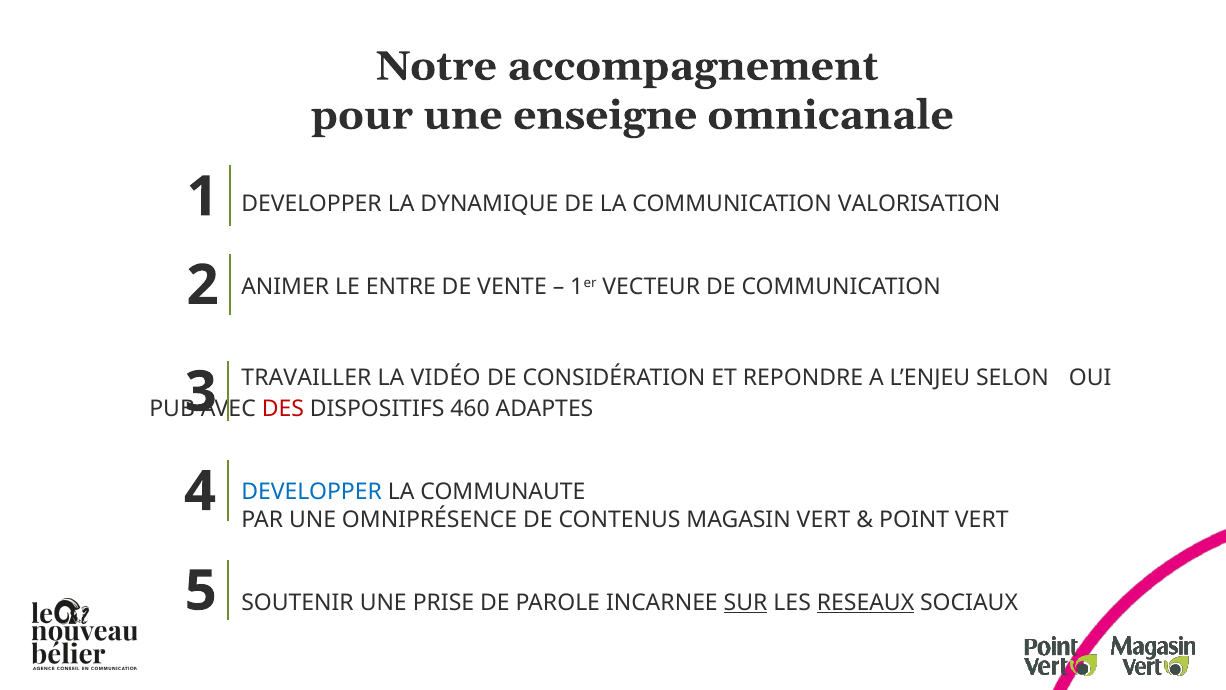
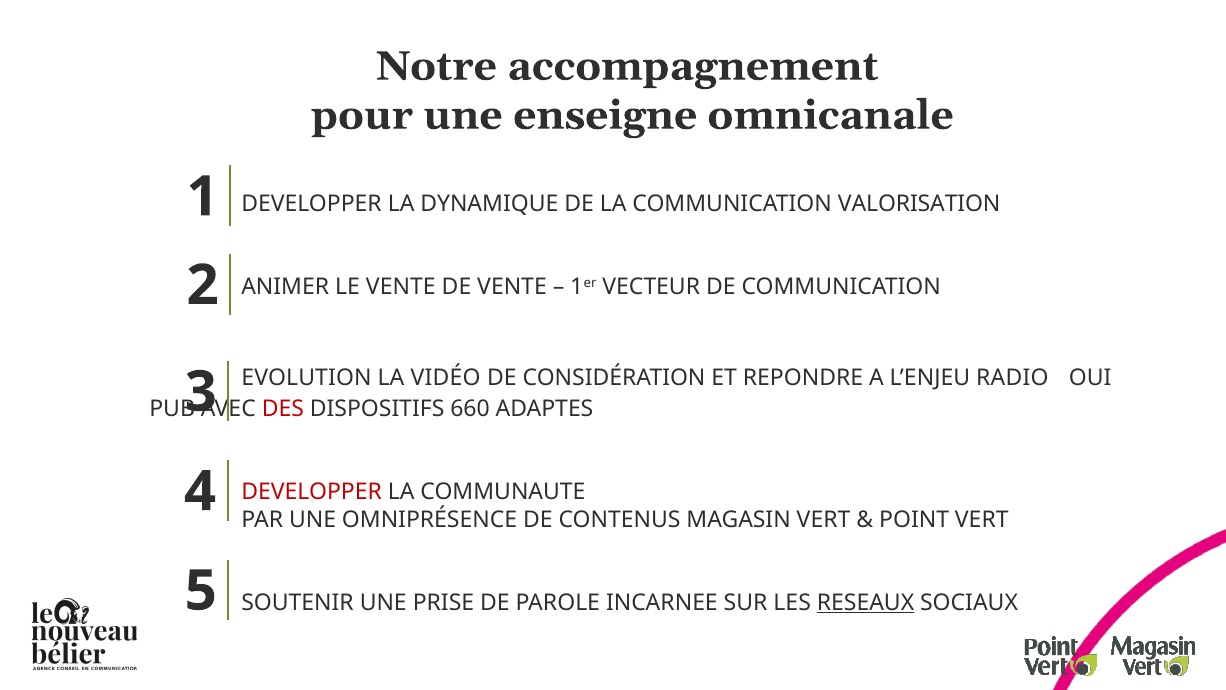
LE ENTRE: ENTRE -> VENTE
TRAVAILLER: TRAVAILLER -> EVOLUTION
SELON: SELON -> RADIO
460: 460 -> 660
DEVELOPPER at (312, 492) colour: blue -> red
SUR underline: present -> none
